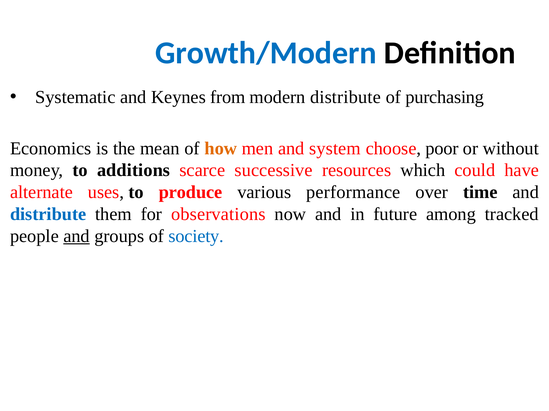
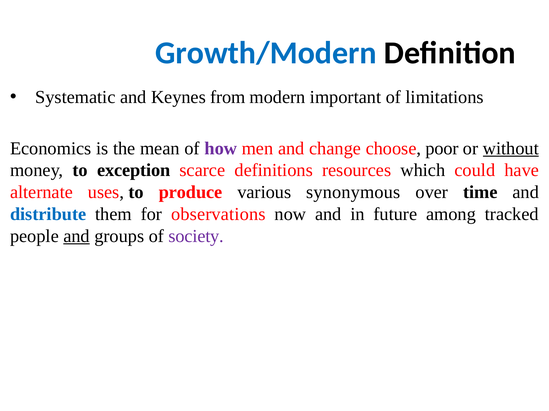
modern distribute: distribute -> important
purchasing: purchasing -> limitations
how colour: orange -> purple
system: system -> change
without underline: none -> present
additions: additions -> exception
successive: successive -> definitions
performance: performance -> synonymous
society colour: blue -> purple
